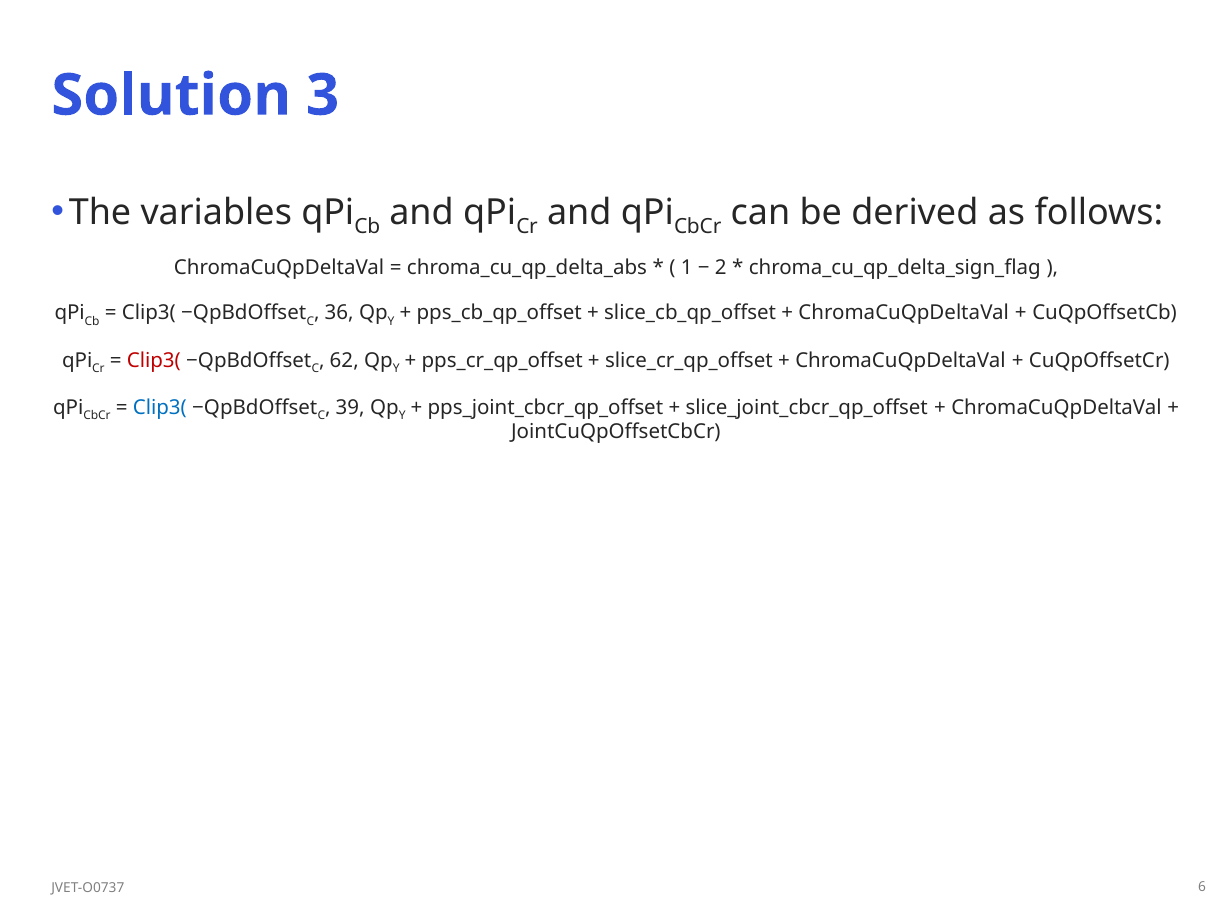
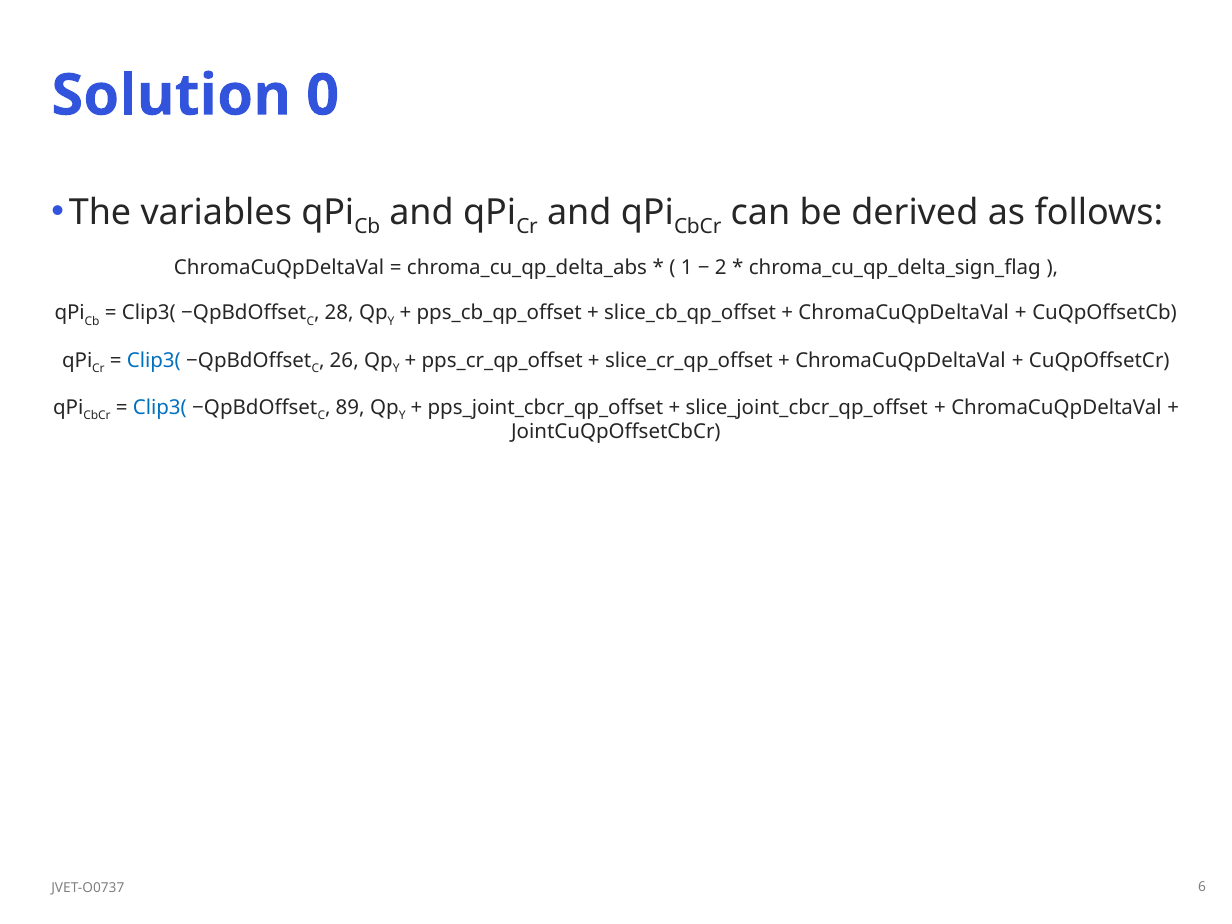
3: 3 -> 0
36: 36 -> 28
Clip3( at (154, 360) colour: red -> blue
62: 62 -> 26
39: 39 -> 89
